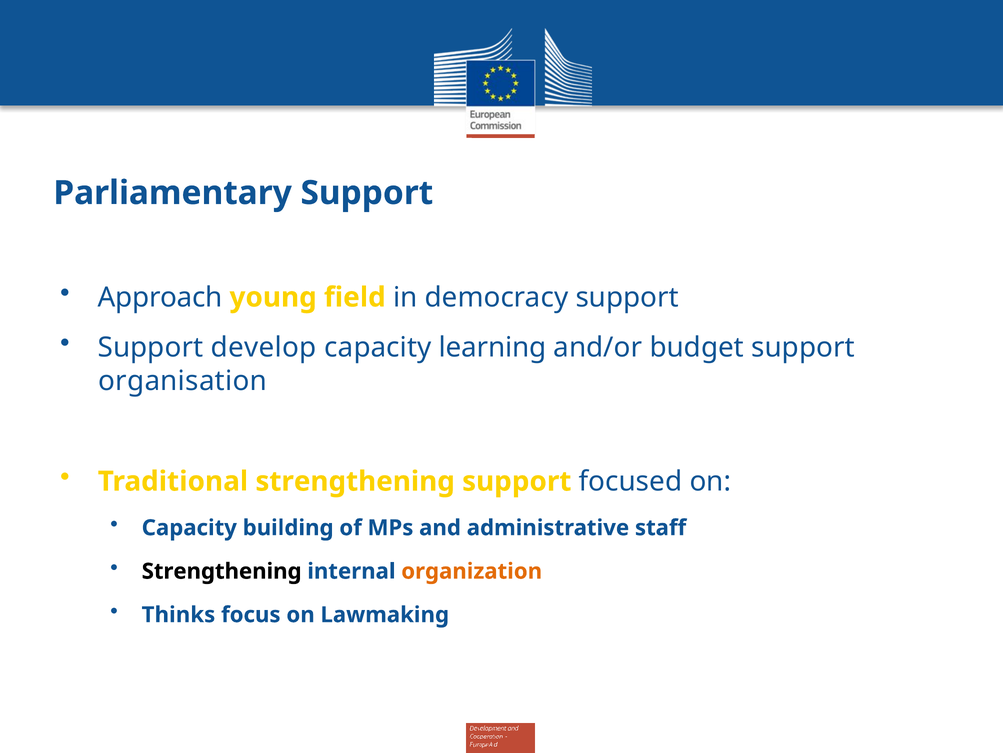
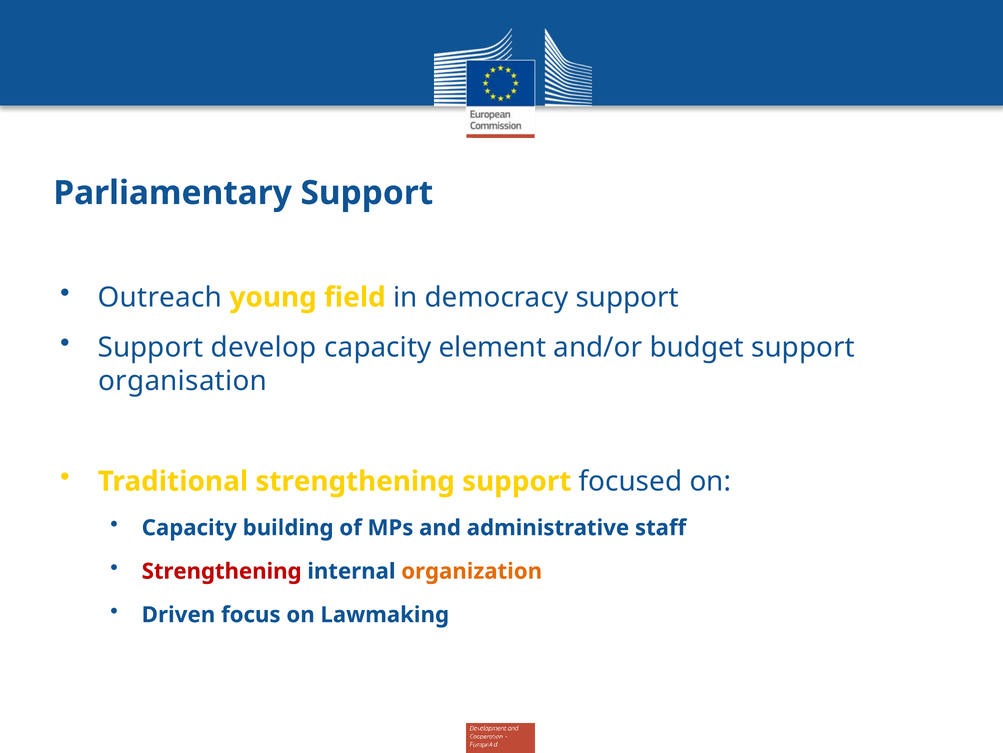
Approach: Approach -> Outreach
learning: learning -> element
Strengthening at (222, 571) colour: black -> red
Thinks: Thinks -> Driven
